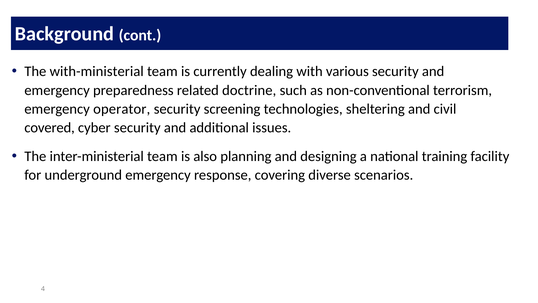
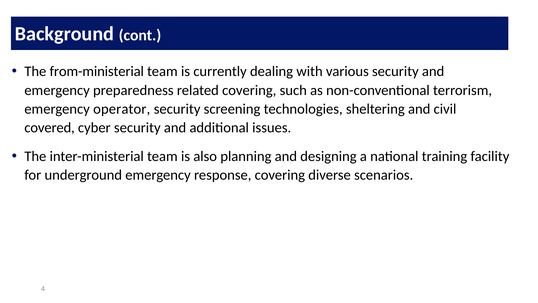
with-ministerial: with-ministerial -> from-ministerial
related doctrine: doctrine -> covering
